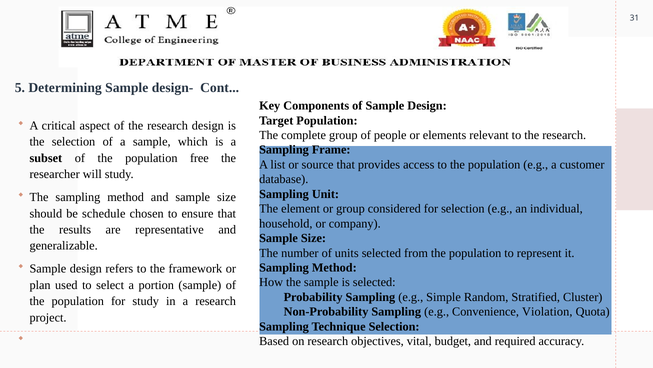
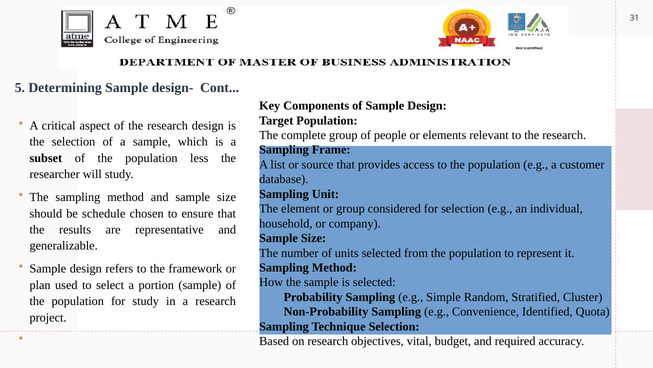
free: free -> less
Violation: Violation -> Identified
